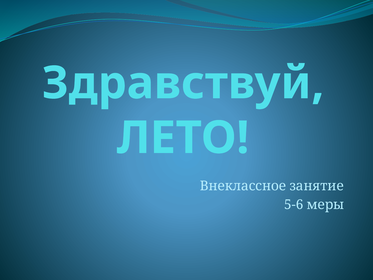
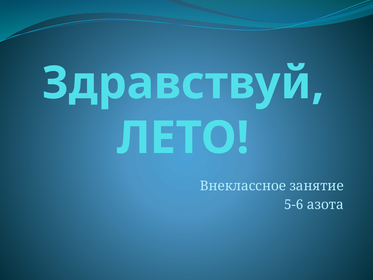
меры: меры -> азота
